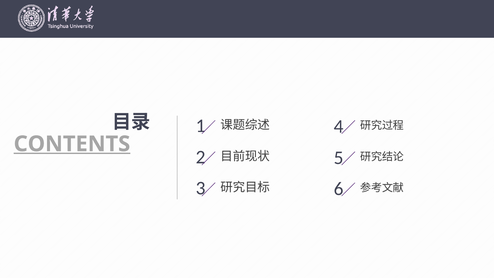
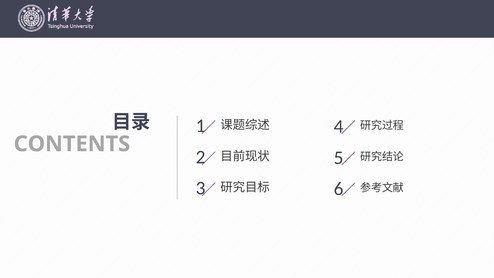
CONTENTS underline: present -> none
